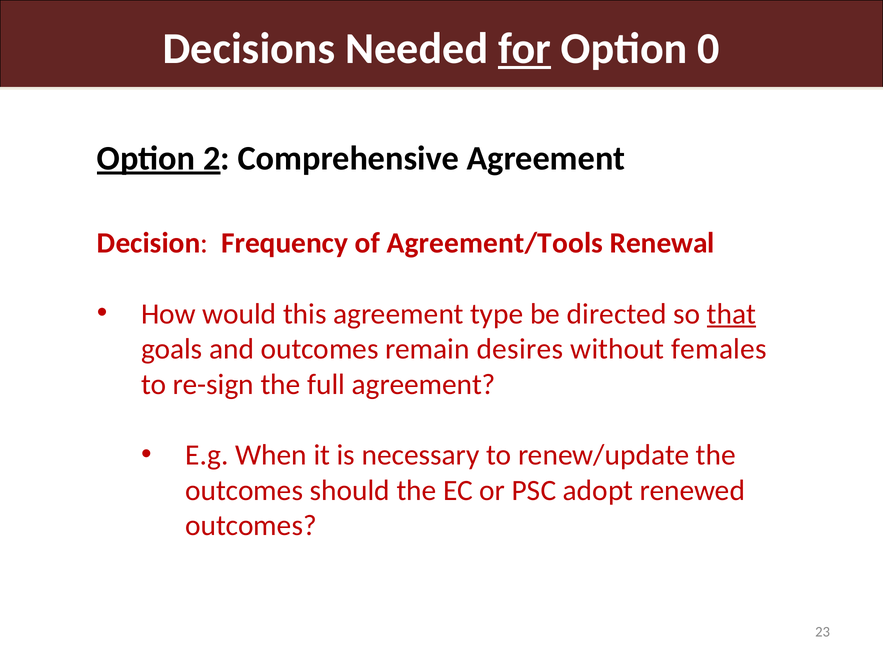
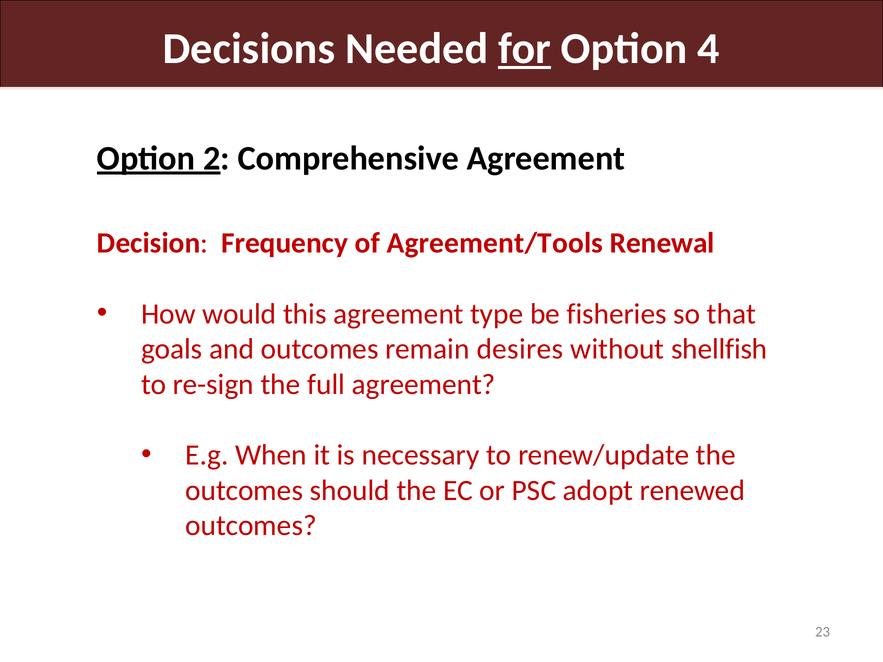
0: 0 -> 4
directed: directed -> fisheries
that underline: present -> none
females: females -> shellfish
